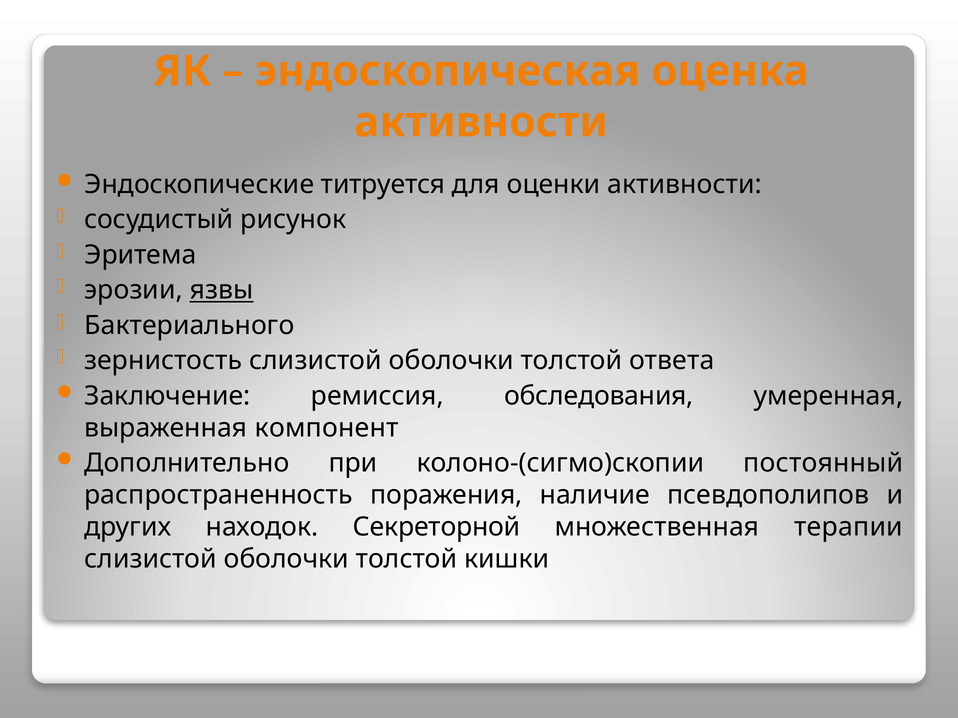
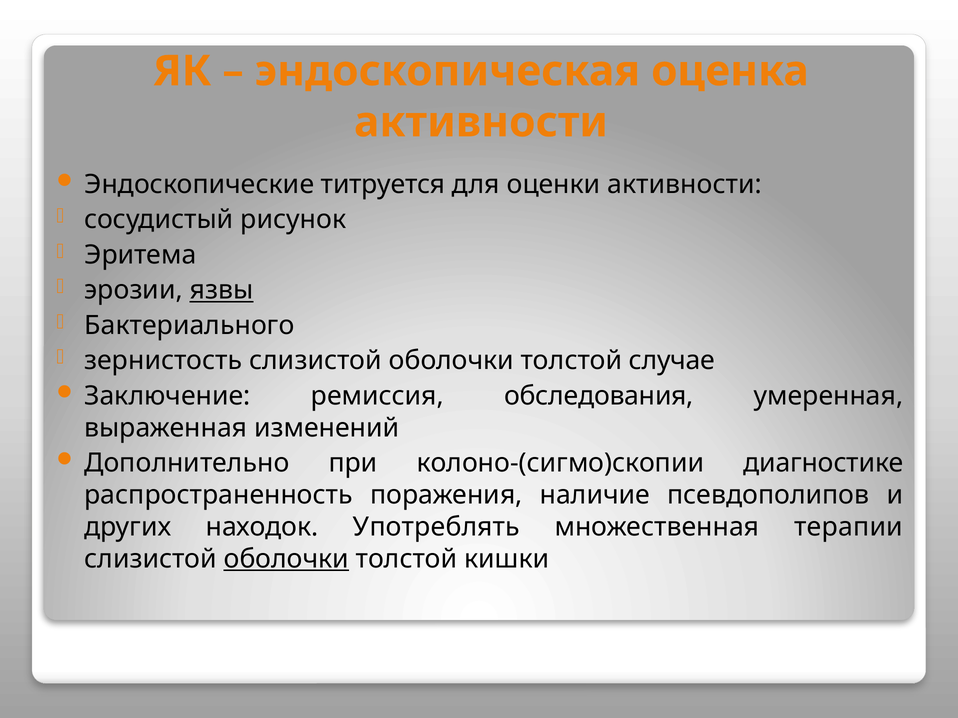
ответа: ответа -> случае
компонент: компонент -> изменений
постоянный: постоянный -> диагностике
Секреторной: Секреторной -> Употреблять
оболочки at (286, 559) underline: none -> present
